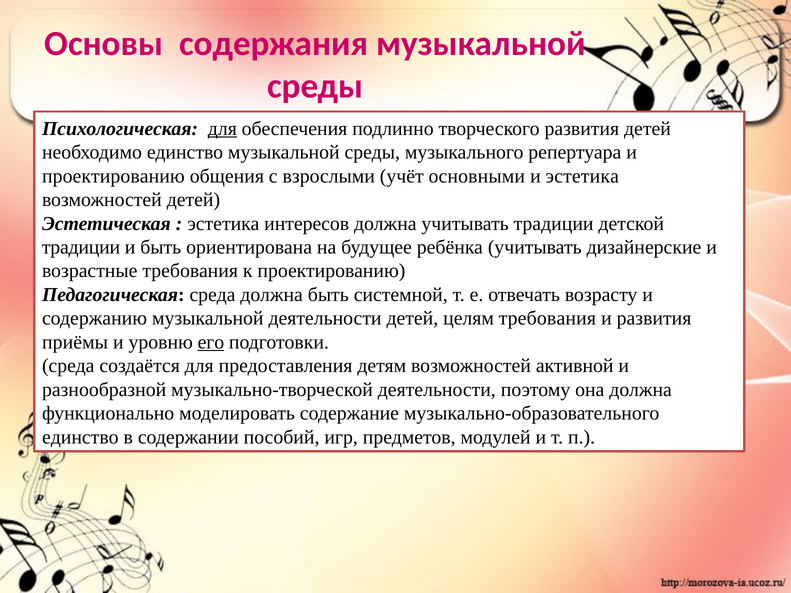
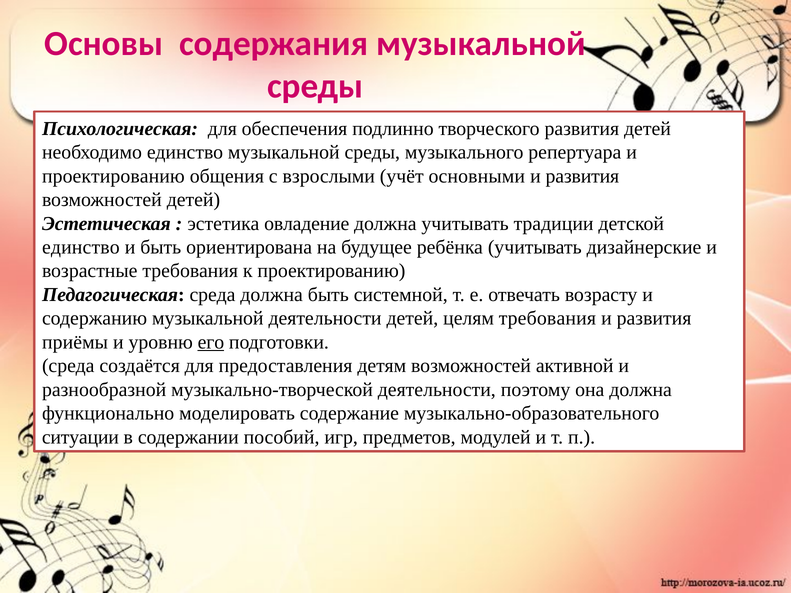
для at (222, 129) underline: present -> none
эстетика at (582, 176): эстетика -> развития
интересов: интересов -> овладение
традиции at (81, 247): традиции -> единство
единство at (80, 437): единство -> ситуации
